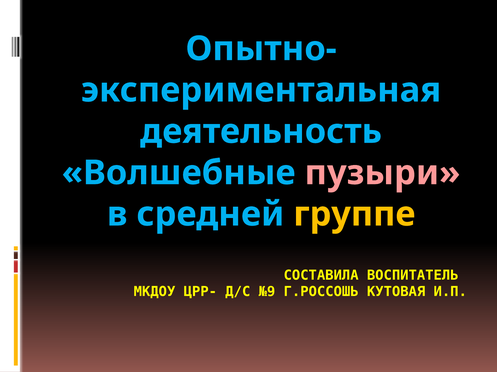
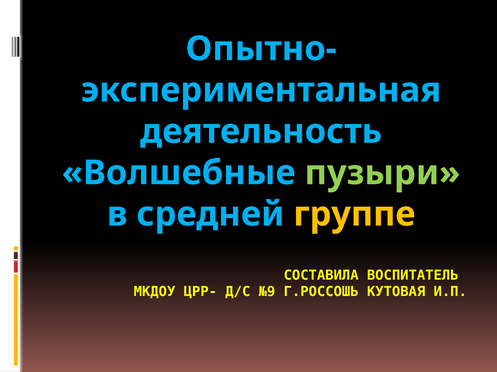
пузыри colour: pink -> light green
